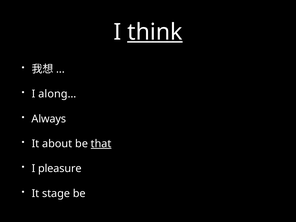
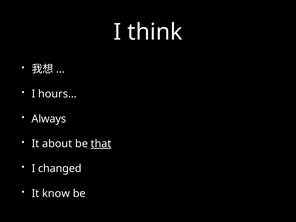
think underline: present -> none
along…: along… -> hours…
pleasure: pleasure -> changed
stage: stage -> know
